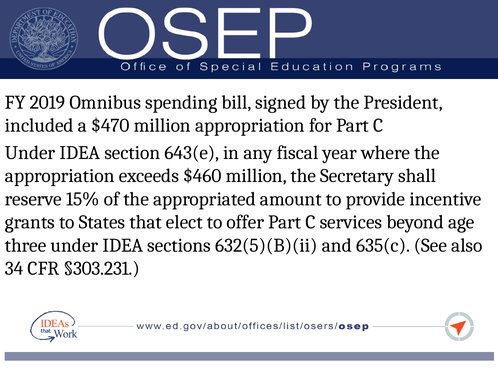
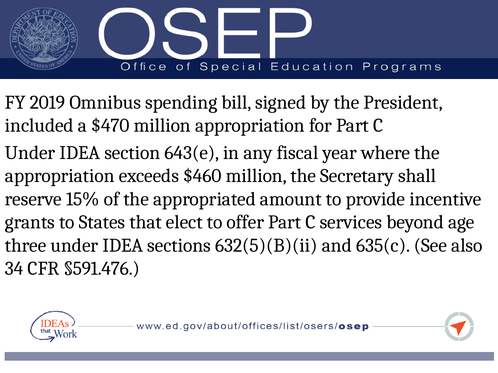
§303.231: §303.231 -> §591.476
